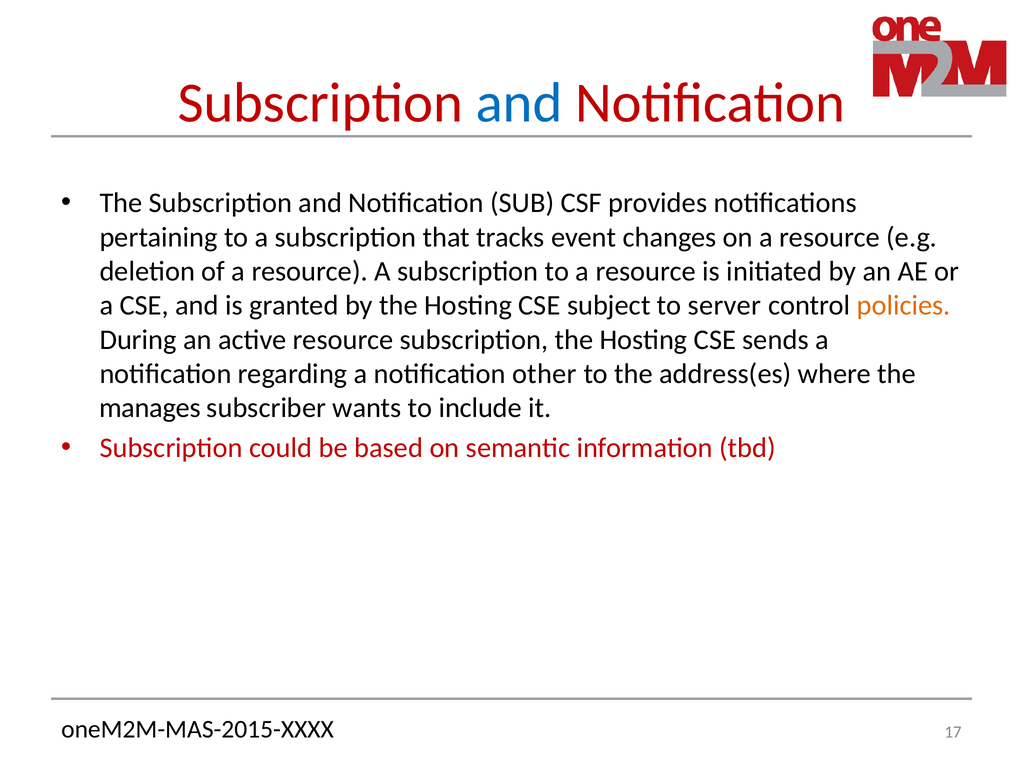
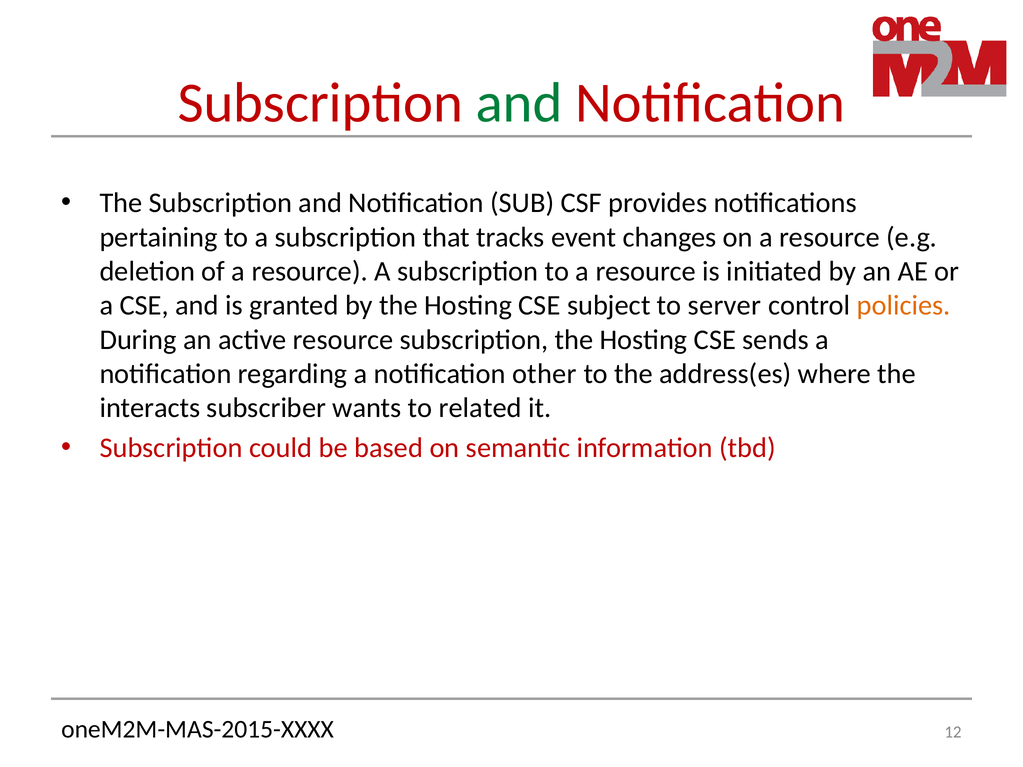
and at (519, 103) colour: blue -> green
manages: manages -> interacts
include: include -> related
17: 17 -> 12
